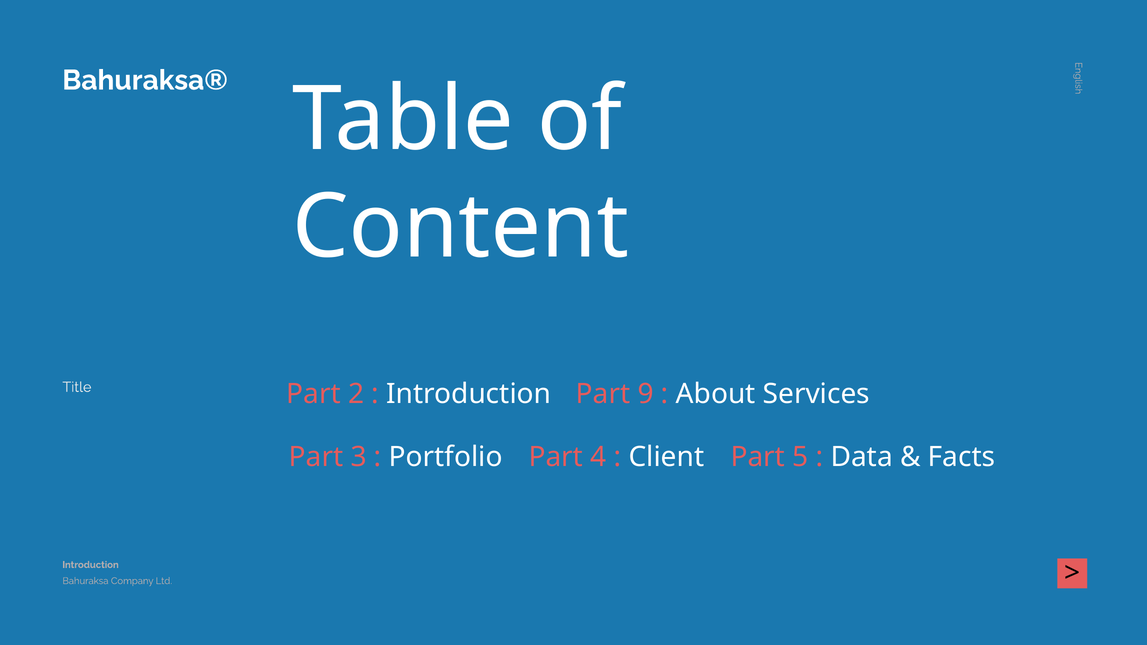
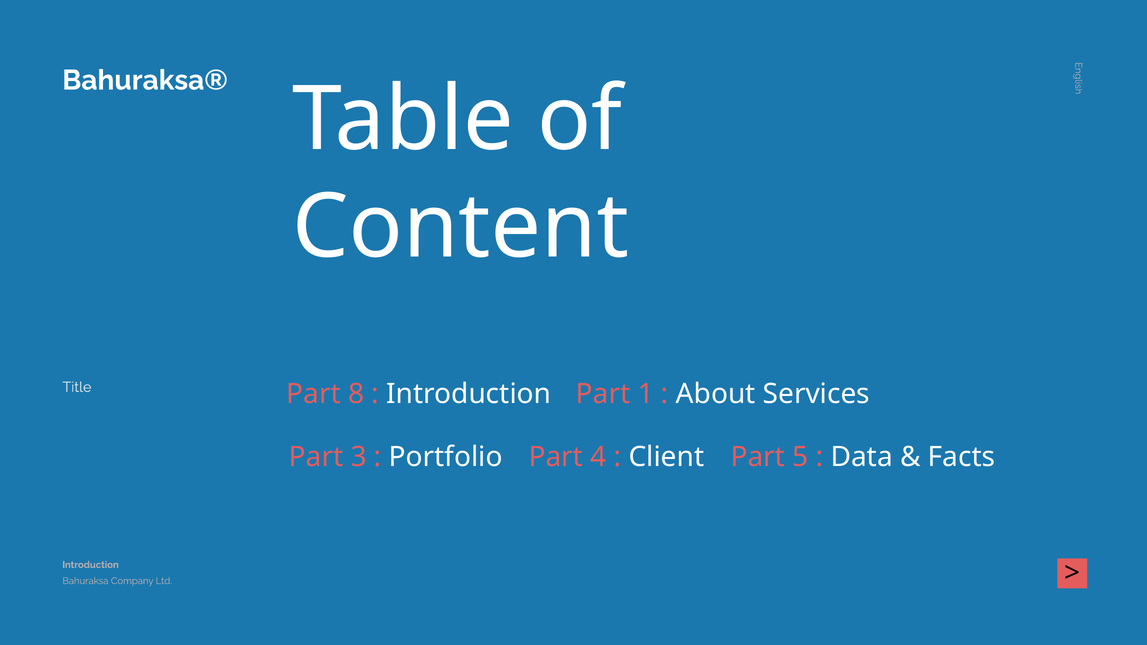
2: 2 -> 8
9: 9 -> 1
